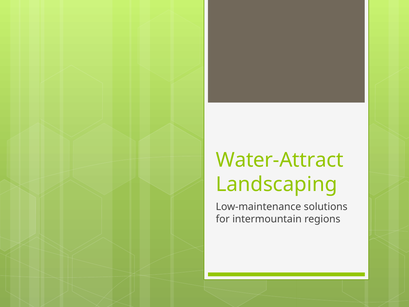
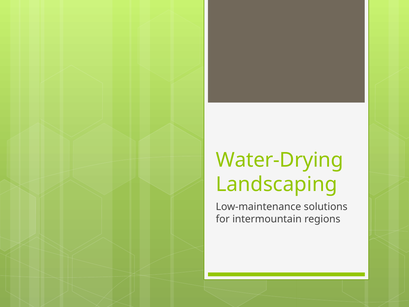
Water-Attract: Water-Attract -> Water-Drying
